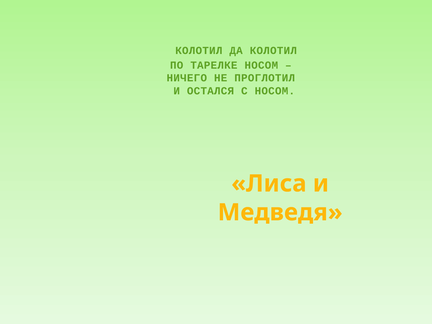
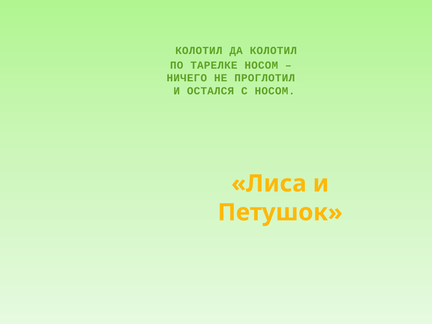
Медведя: Медведя -> Петушок
